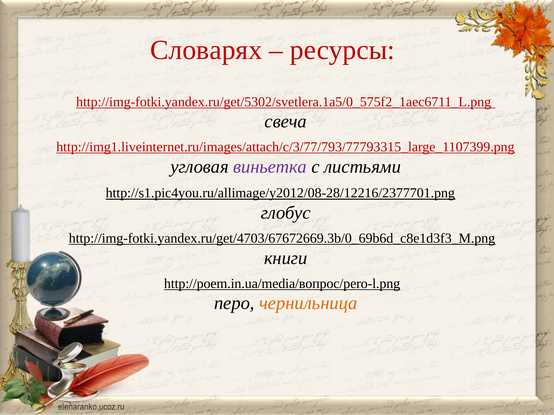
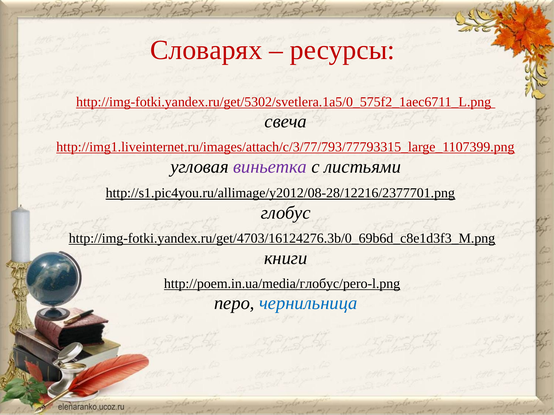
http://img-fotki.yandex.ru/get/4703/67672669.3b/0_69b6d_c8e1d3f3_M.png: http://img-fotki.yandex.ru/get/4703/67672669.3b/0_69b6d_c8e1d3f3_M.png -> http://img-fotki.yandex.ru/get/4703/16124276.3b/0_69b6d_c8e1d3f3_M.png
http://poem.in.ua/media/вопрос/pero-l.png: http://poem.in.ua/media/вопрос/pero-l.png -> http://poem.in.ua/media/глобус/pero-l.png
чернильница colour: orange -> blue
